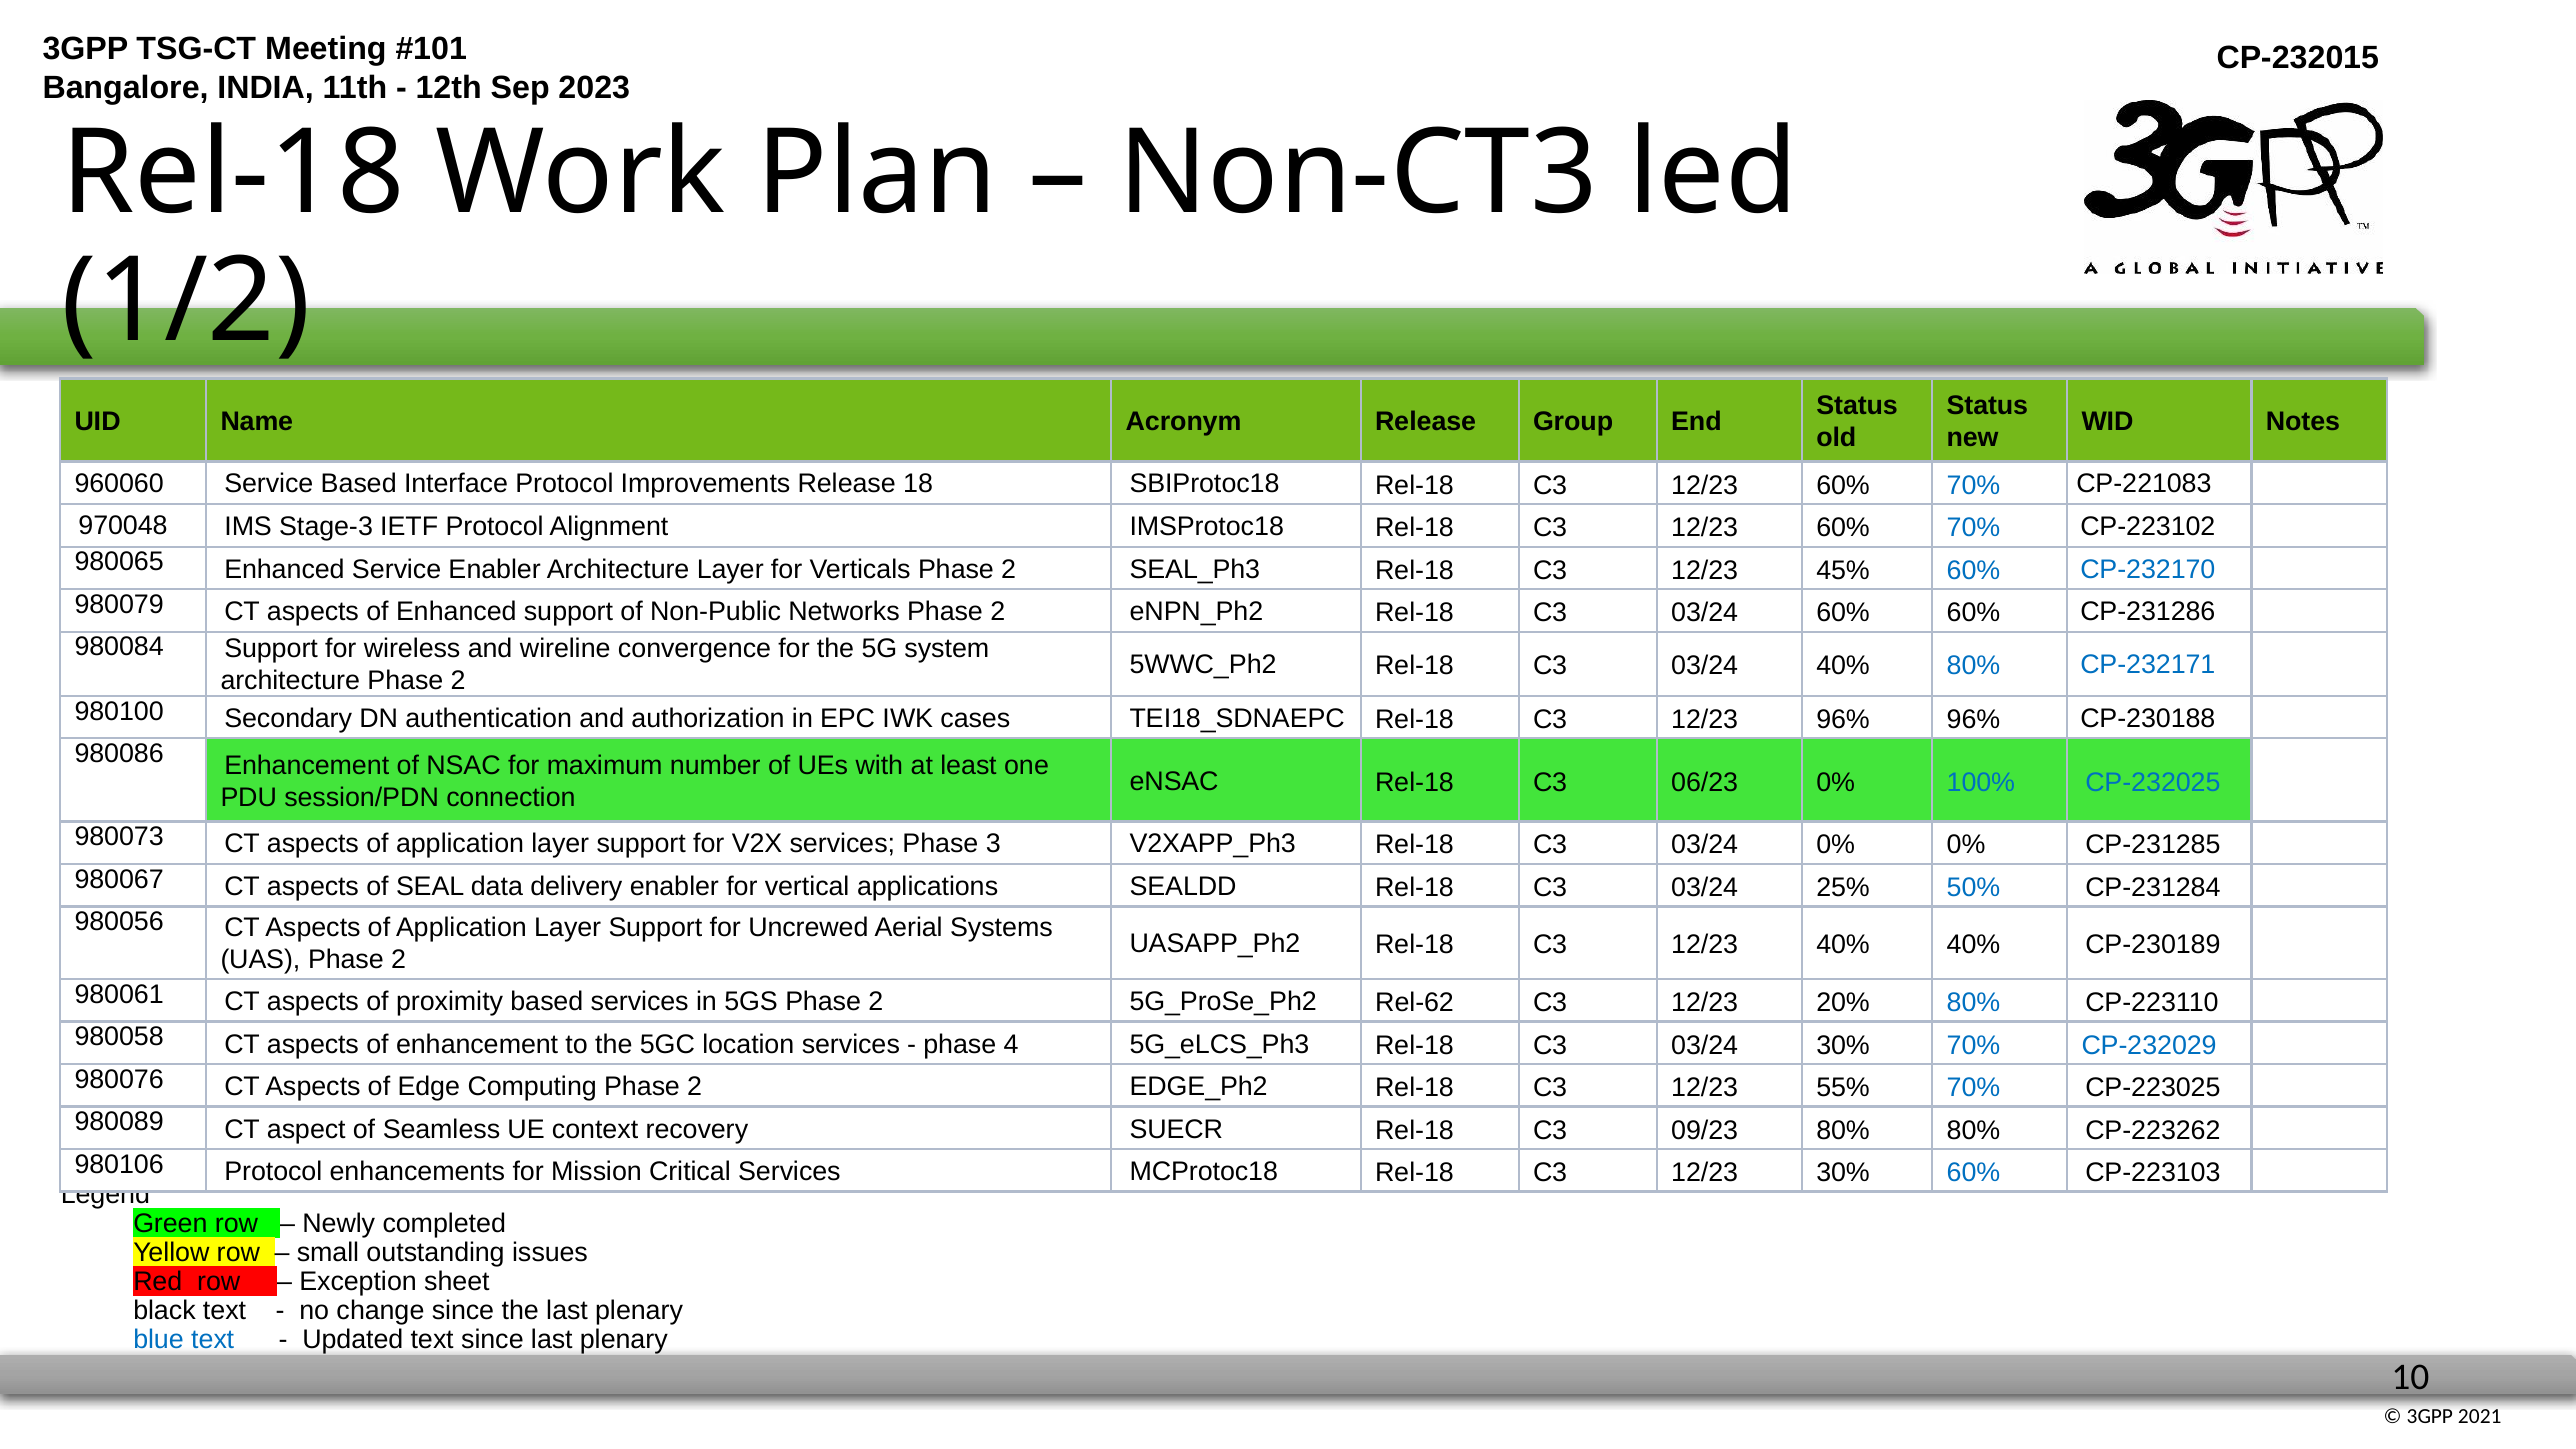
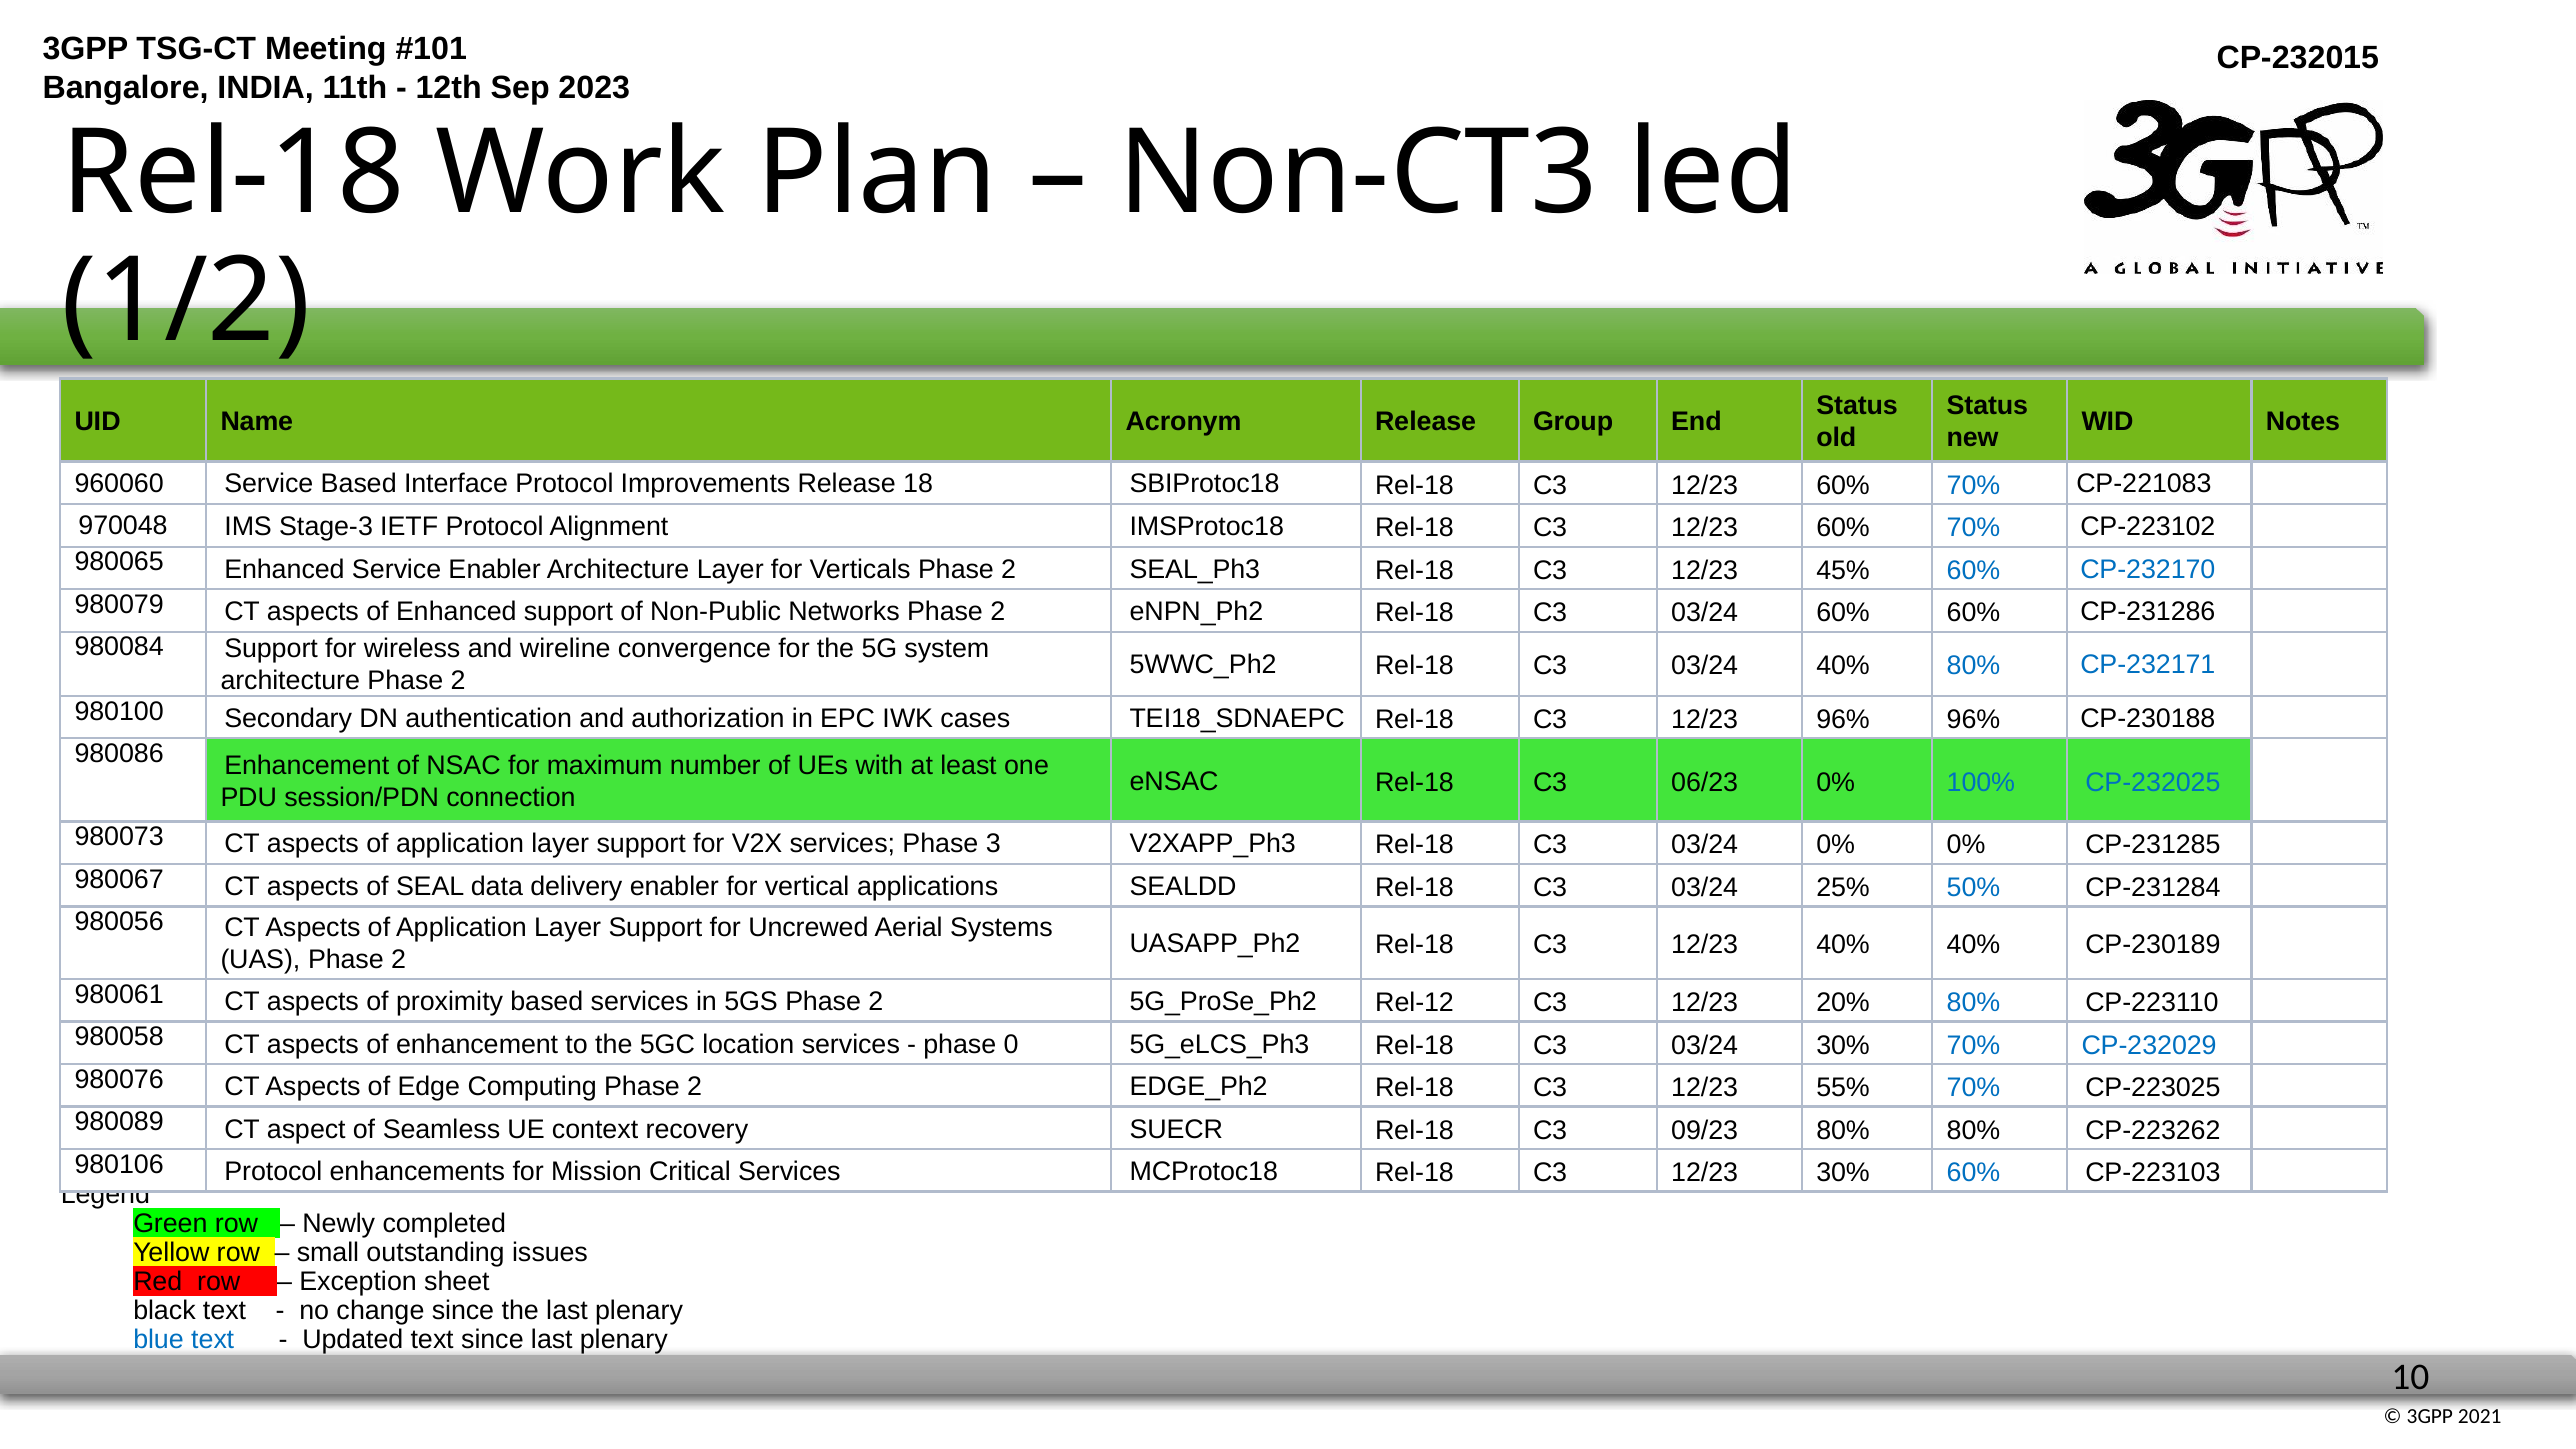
Rel-62: Rel-62 -> Rel-12
4: 4 -> 0
